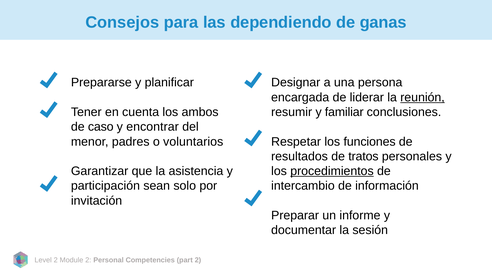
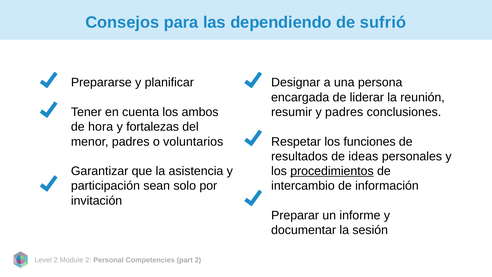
ganas: ganas -> sufrió
reunión underline: present -> none
y familiar: familiar -> padres
caso: caso -> hora
encontrar: encontrar -> fortalezas
tratos: tratos -> ideas
